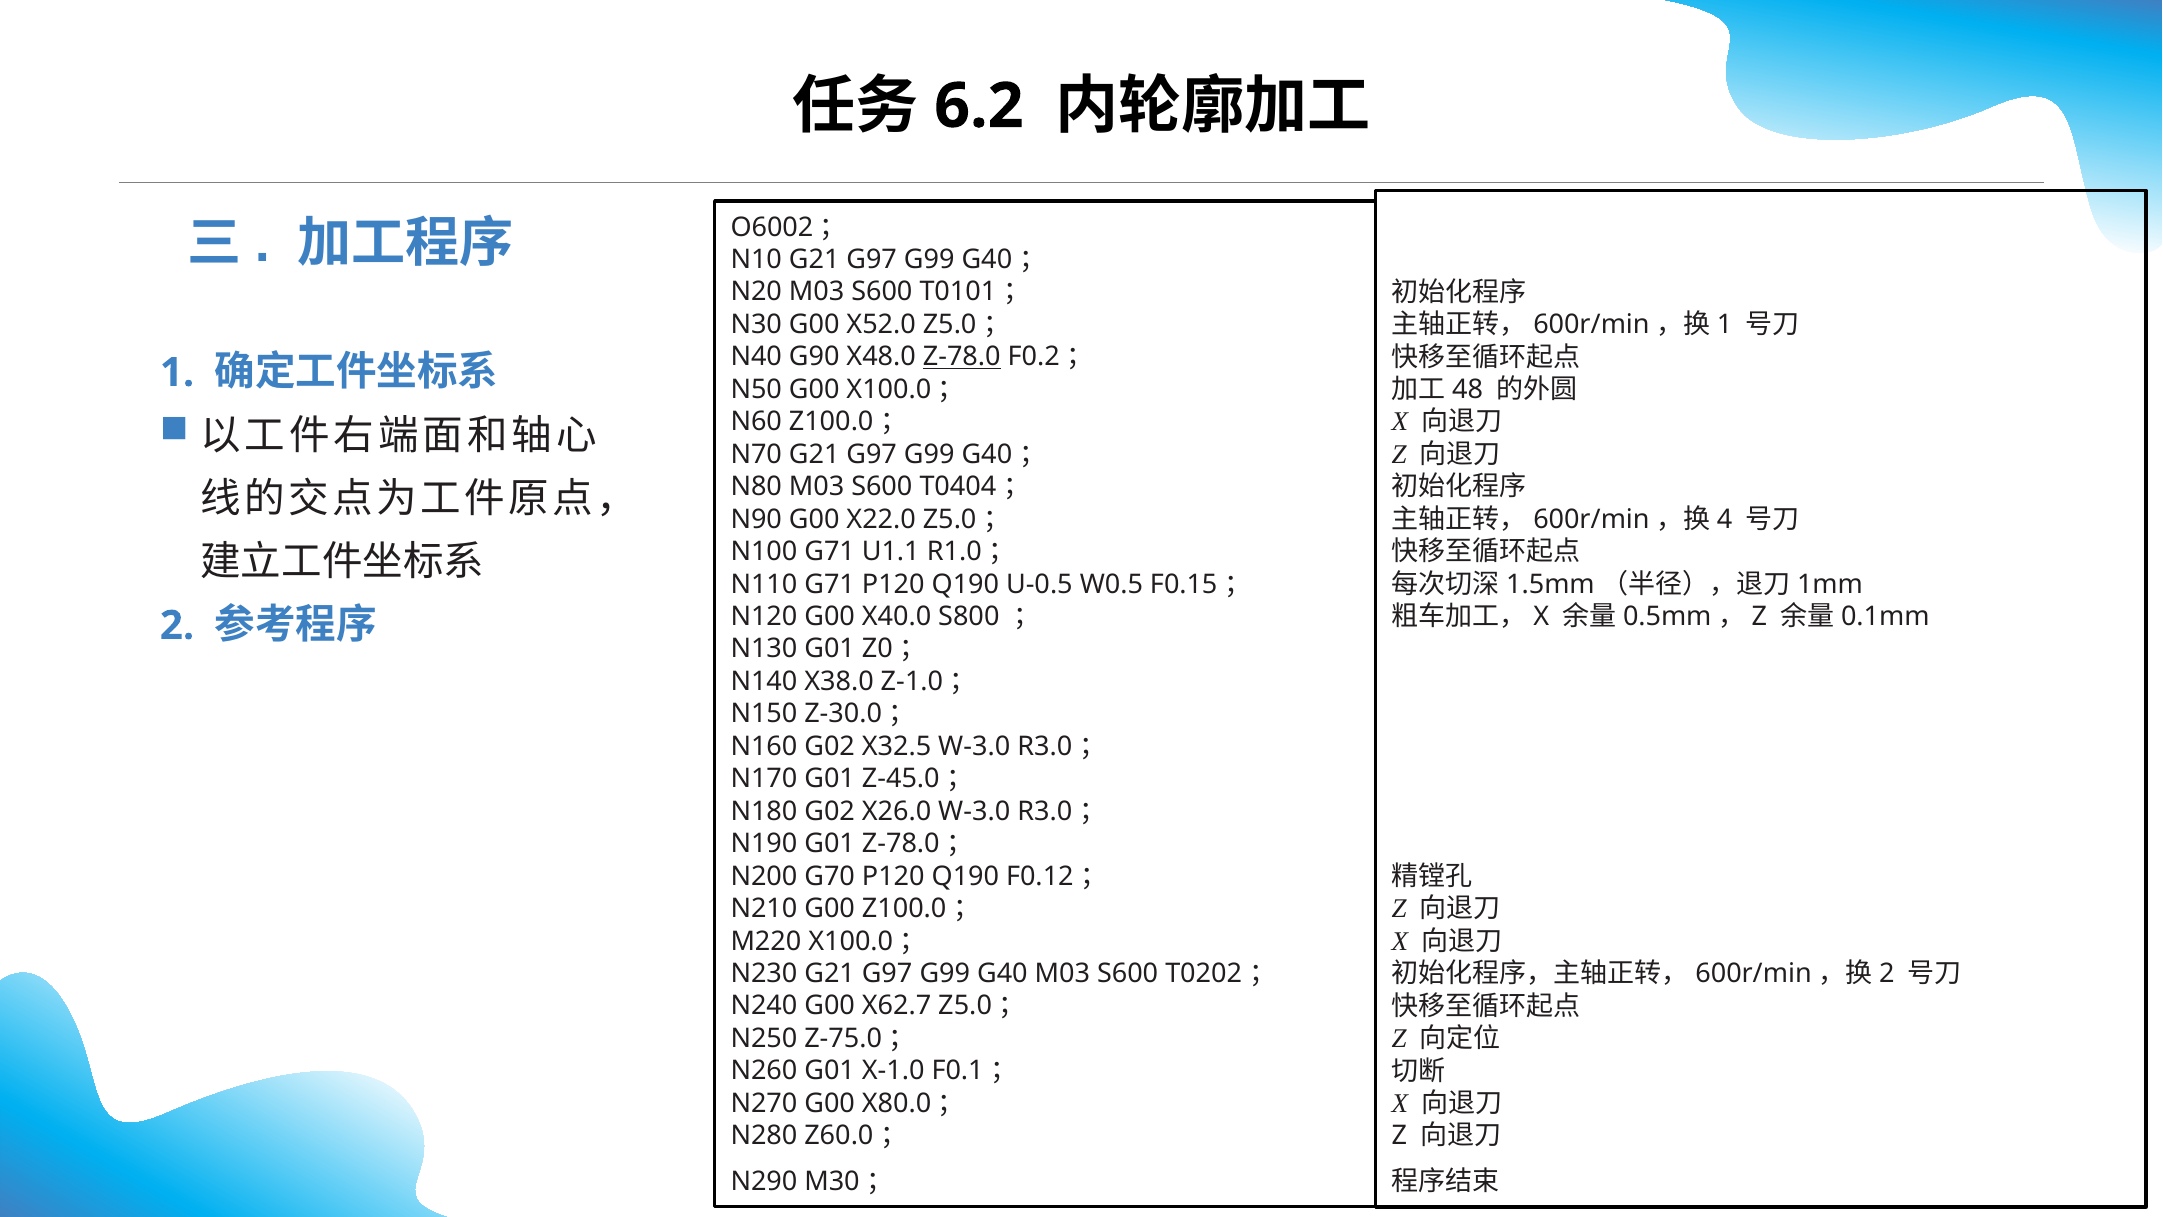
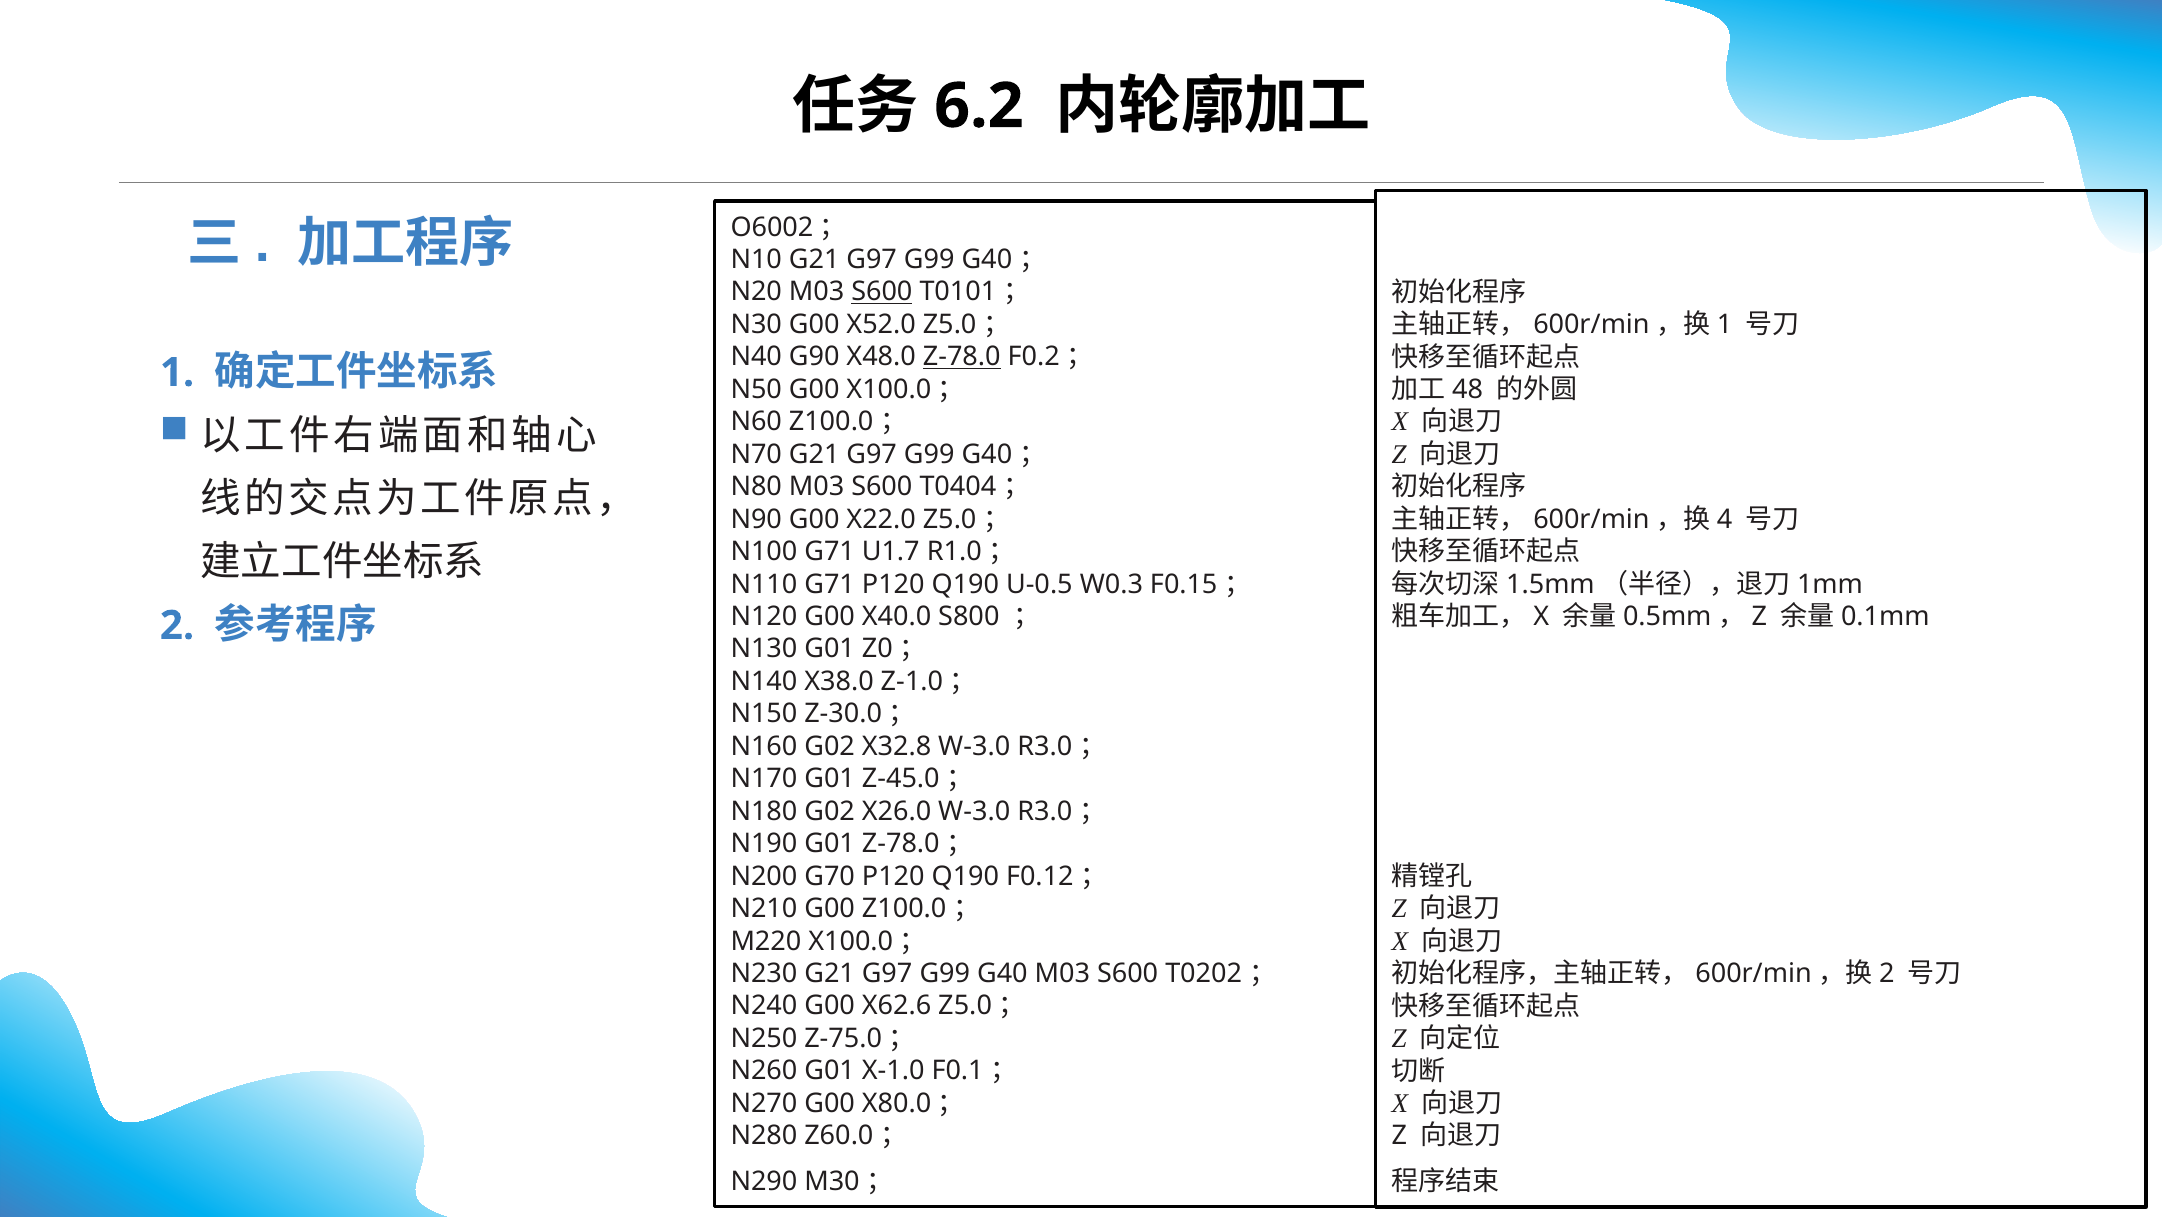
S600 at (882, 292) underline: none -> present
U1.1: U1.1 -> U1.7
W0.5: W0.5 -> W0.3
X32.5: X32.5 -> X32.8
X62.7: X62.7 -> X62.6
